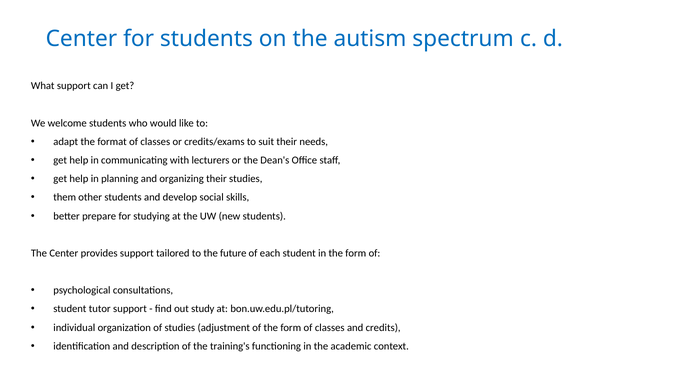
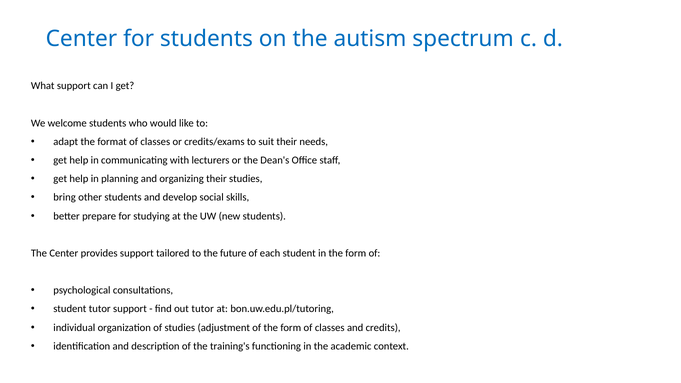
them: them -> bring
out study: study -> tutor
